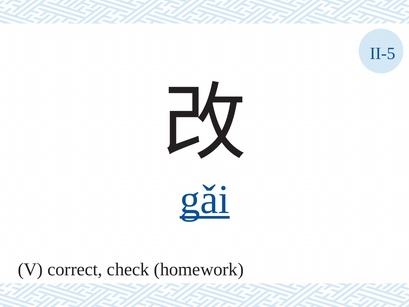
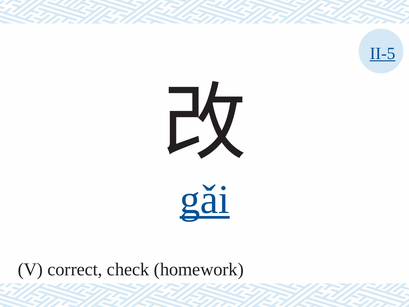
II-5 underline: none -> present
